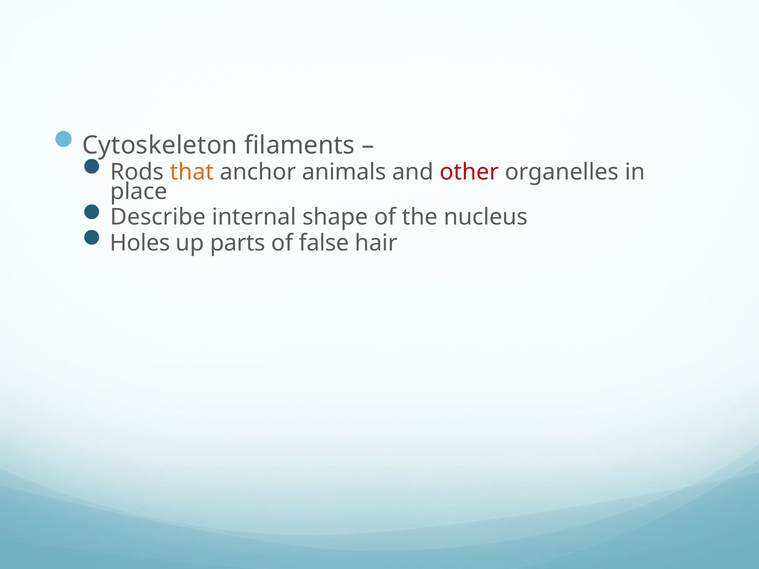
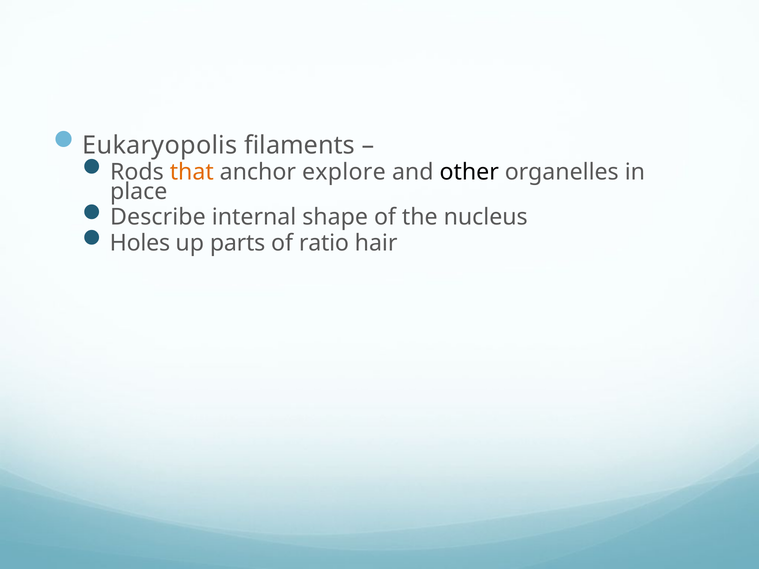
Cytoskeleton: Cytoskeleton -> Eukaryopolis
animals: animals -> explore
other colour: red -> black
false: false -> ratio
